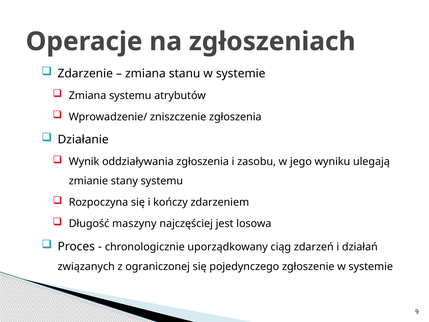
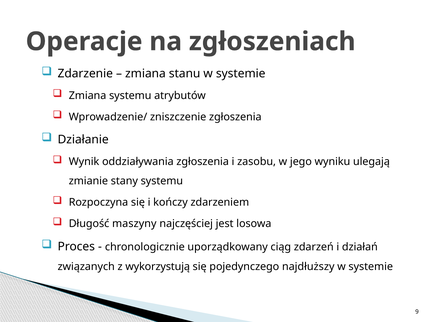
ograniczonej: ograniczonej -> wykorzystują
zgłoszenie: zgłoszenie -> najdłuższy
